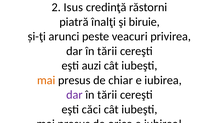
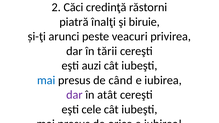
Isus: Isus -> Căci
mai at (46, 80) colour: orange -> blue
chiar: chiar -> când
tării at (107, 95): tării -> atât
căci: căci -> cele
